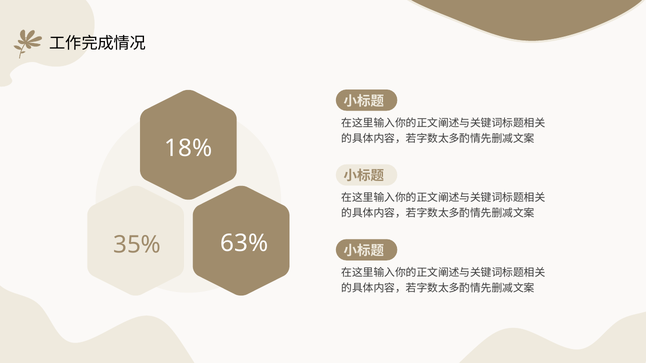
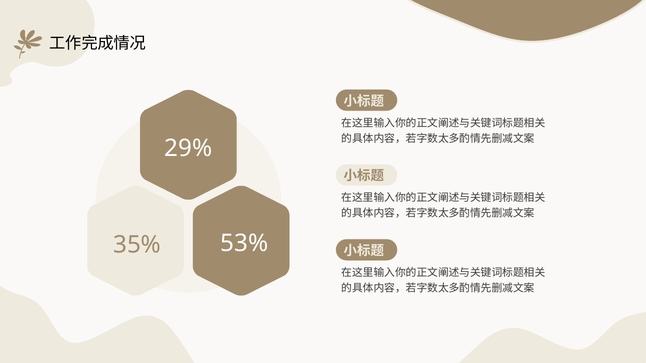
18%: 18% -> 29%
63%: 63% -> 53%
